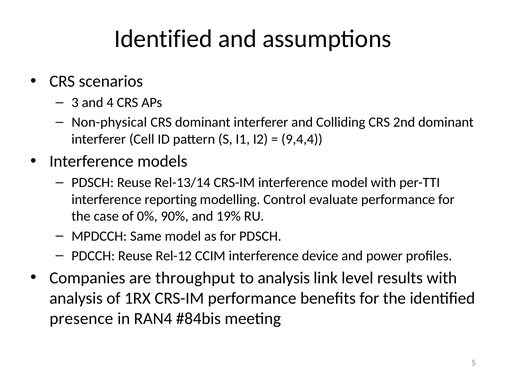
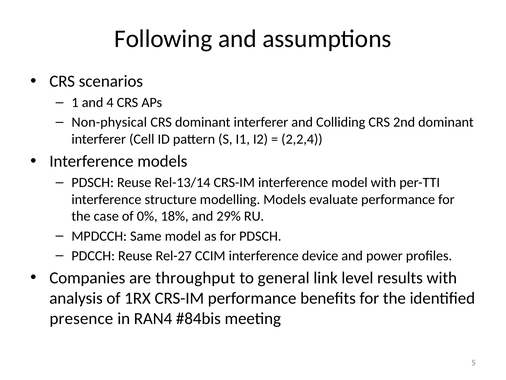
Identified at (163, 39): Identified -> Following
3: 3 -> 1
9,4,4: 9,4,4 -> 2,2,4
reporting: reporting -> structure
modelling Control: Control -> Models
90%: 90% -> 18%
19%: 19% -> 29%
Rel-12: Rel-12 -> Rel-27
to analysis: analysis -> general
